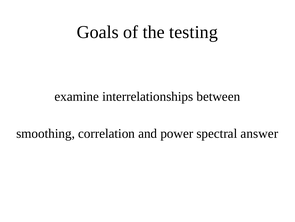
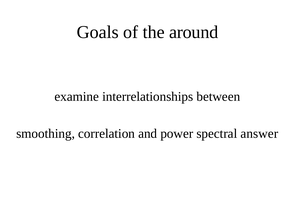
testing: testing -> around
